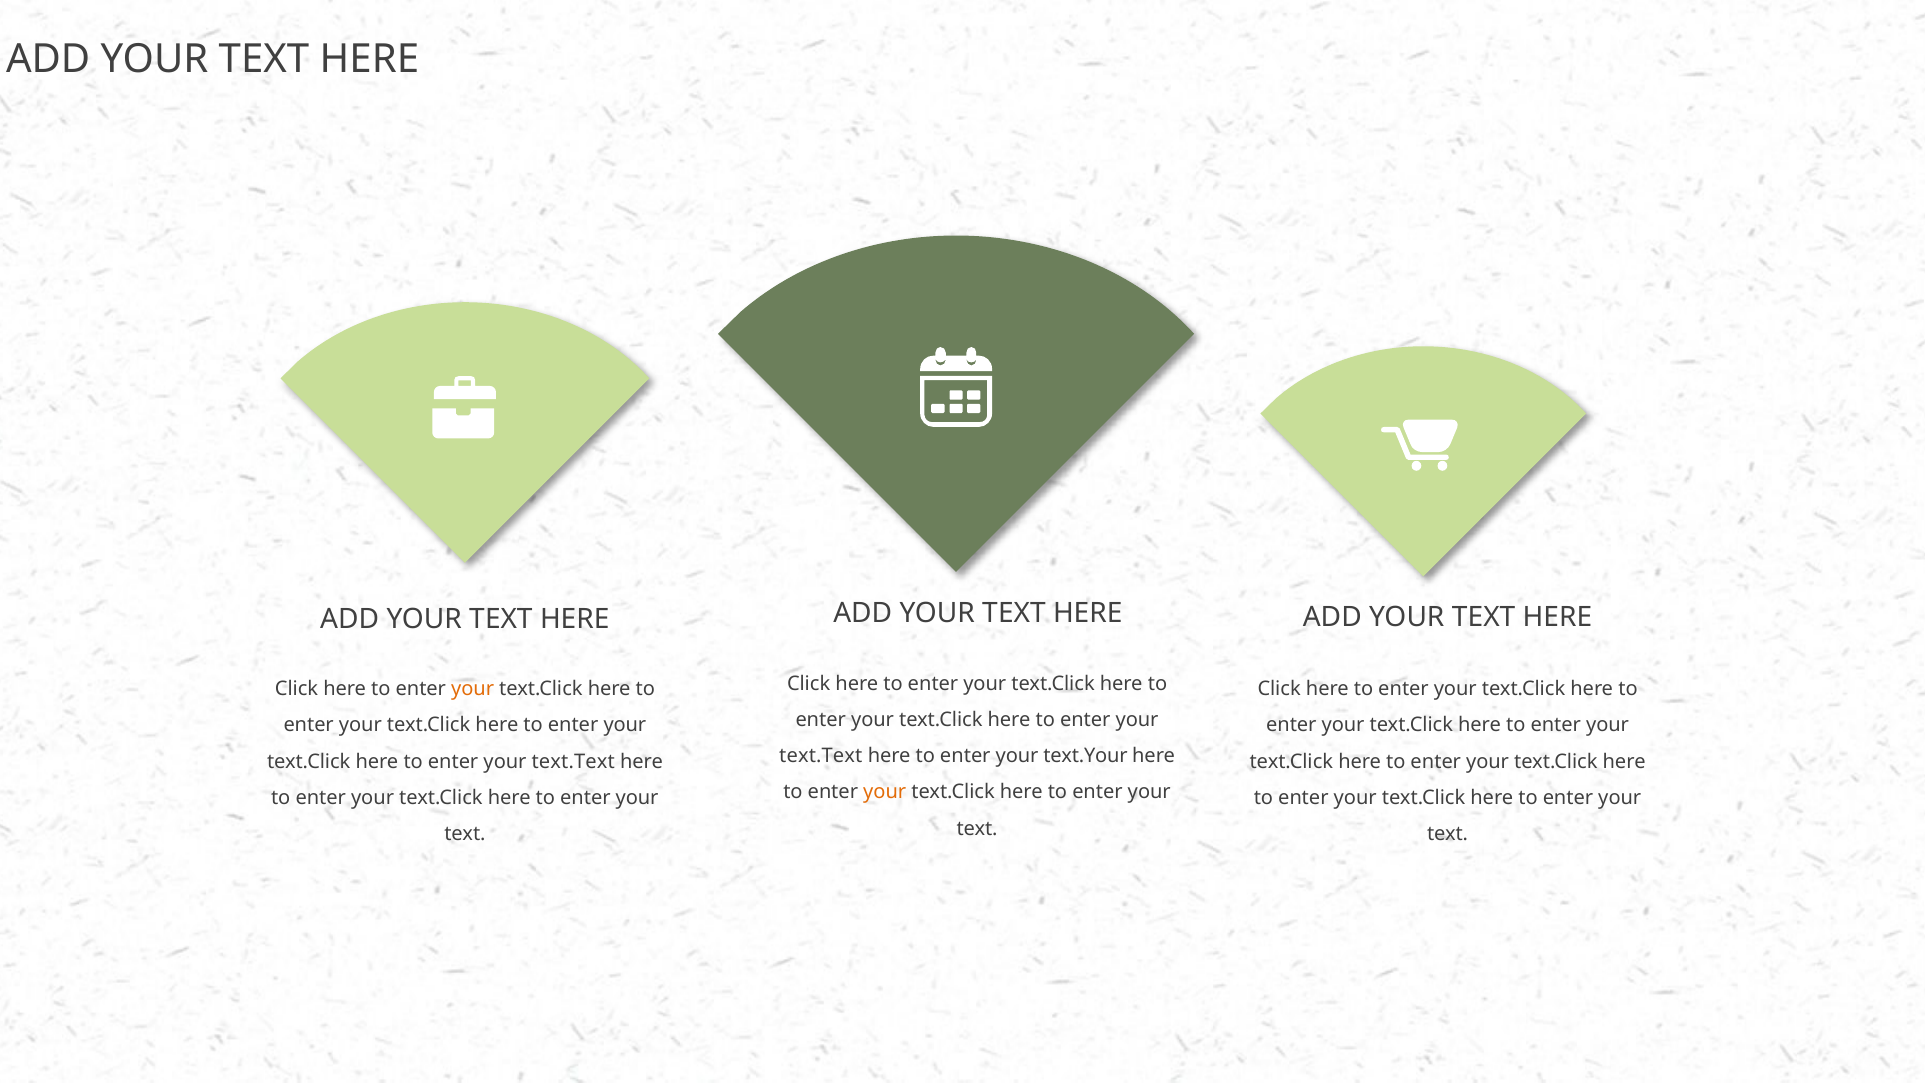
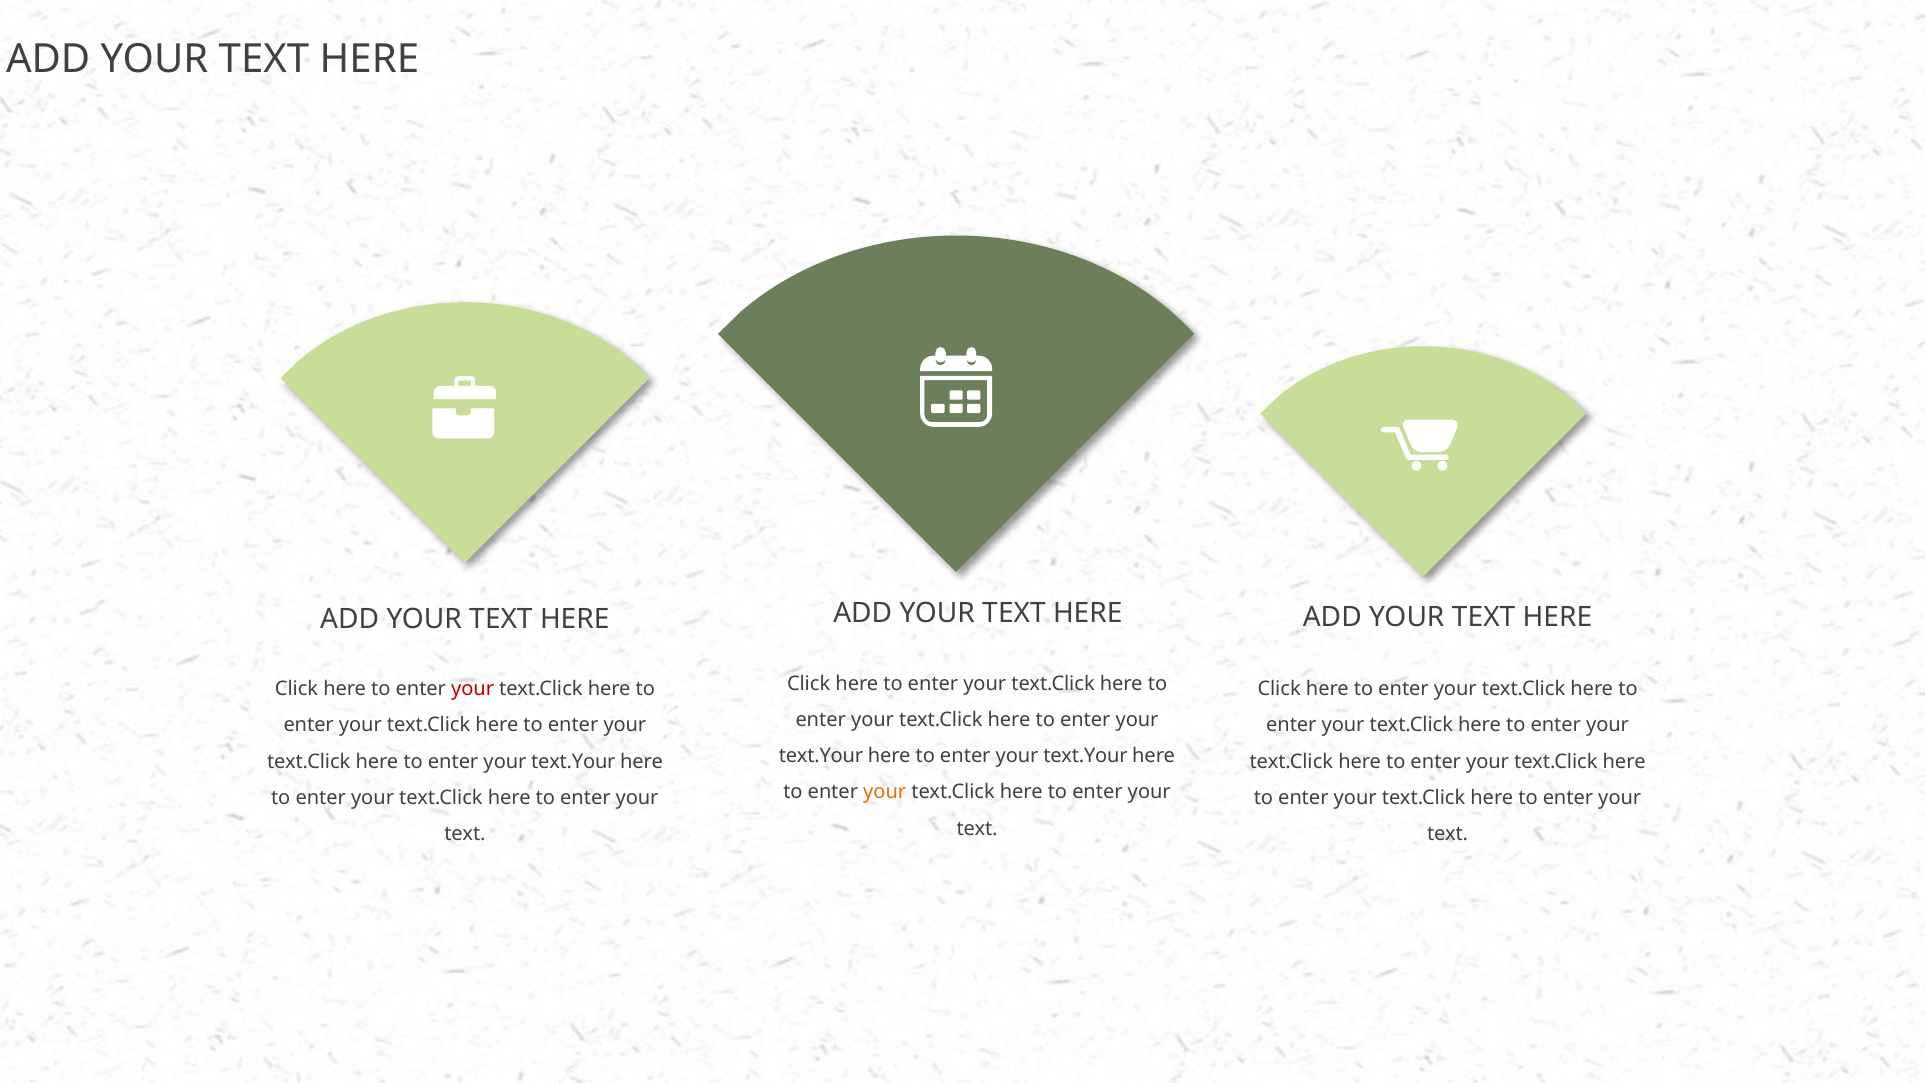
your at (473, 689) colour: orange -> red
text.Text at (821, 756): text.Text -> text.Your
text.Text at (573, 761): text.Text -> text.Your
